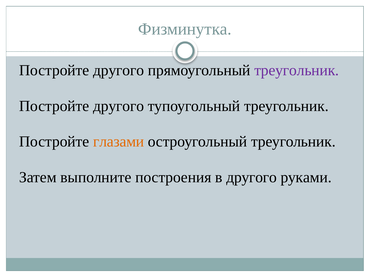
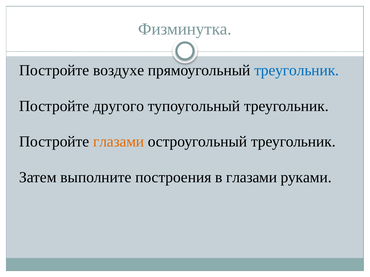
другого at (119, 70): другого -> воздухе
треугольник at (297, 70) colour: purple -> blue
в другого: другого -> глазами
